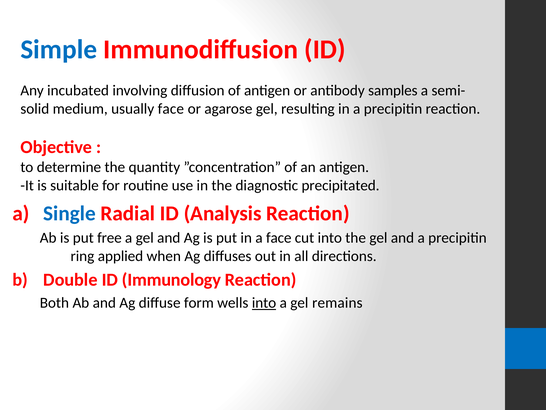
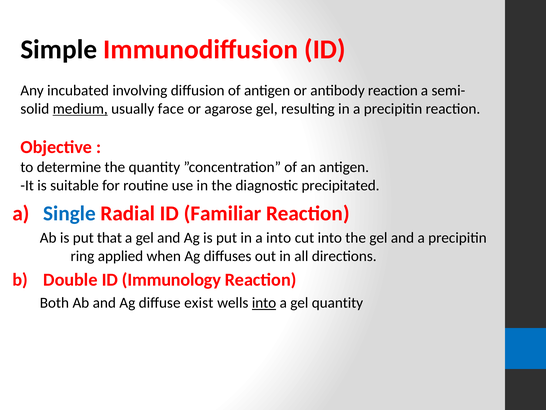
Simple colour: blue -> black
antibody samples: samples -> reaction
medium underline: none -> present
Analysis: Analysis -> Familiar
free: free -> that
a face: face -> into
form: form -> exist
gel remains: remains -> quantity
